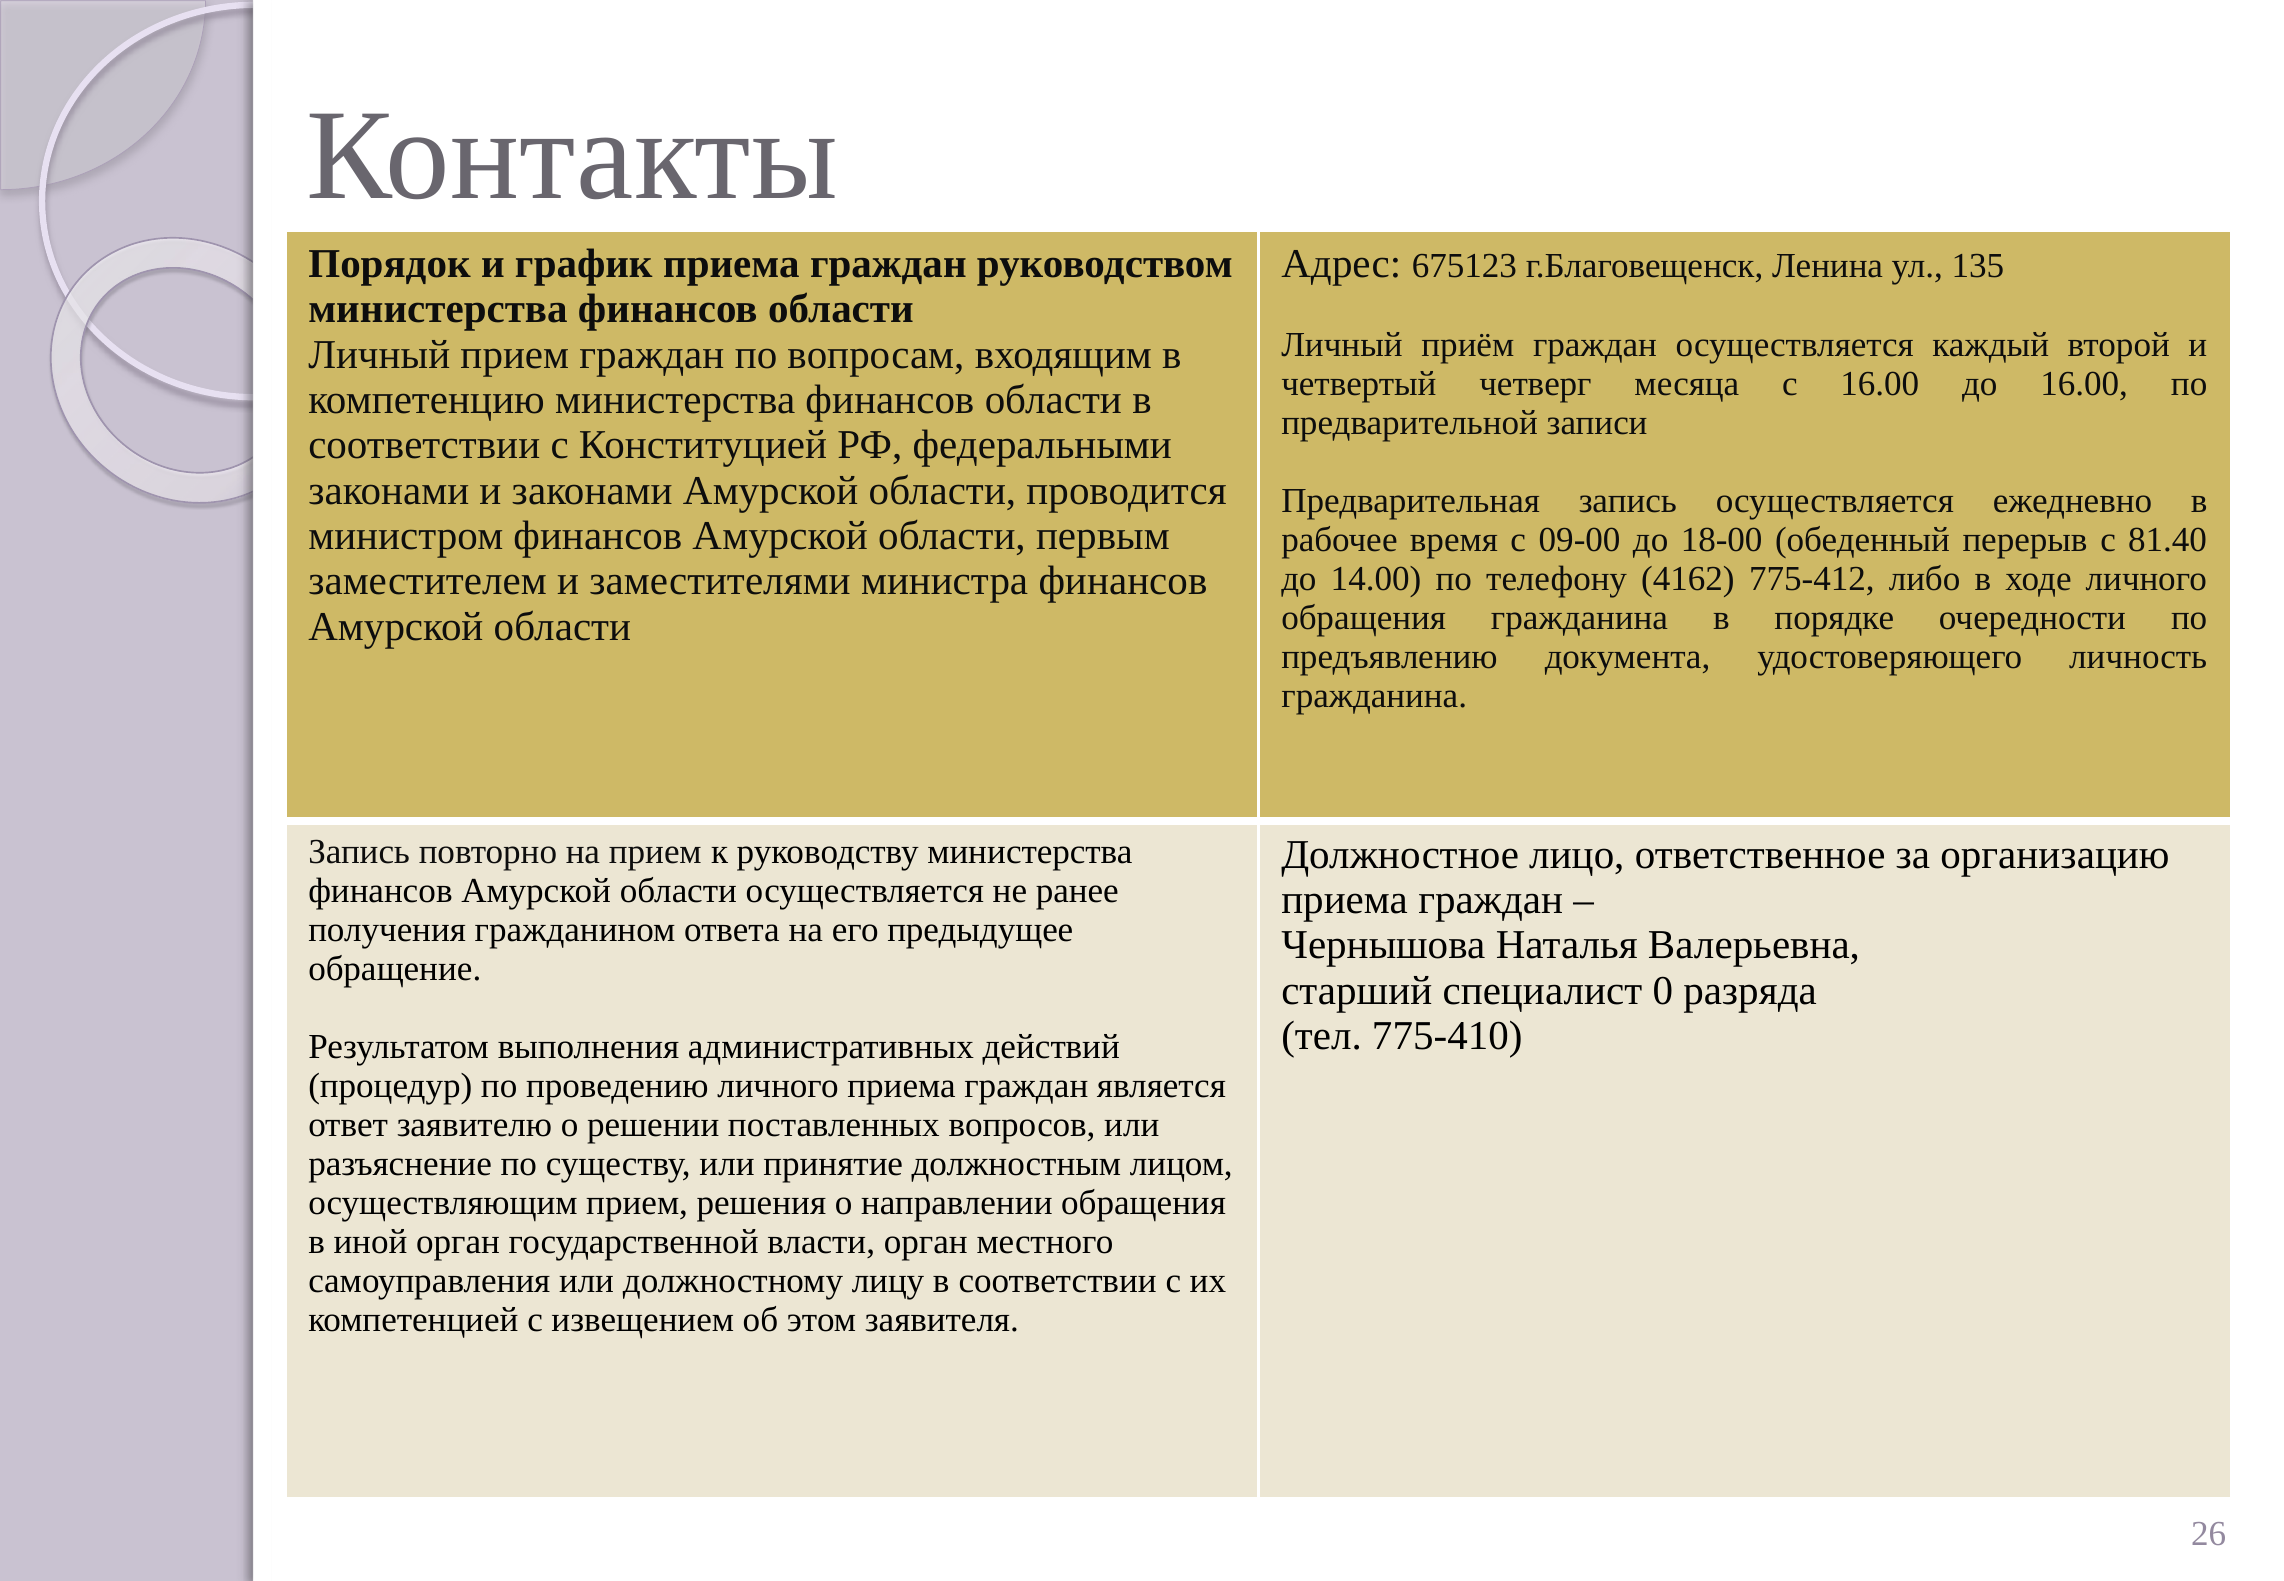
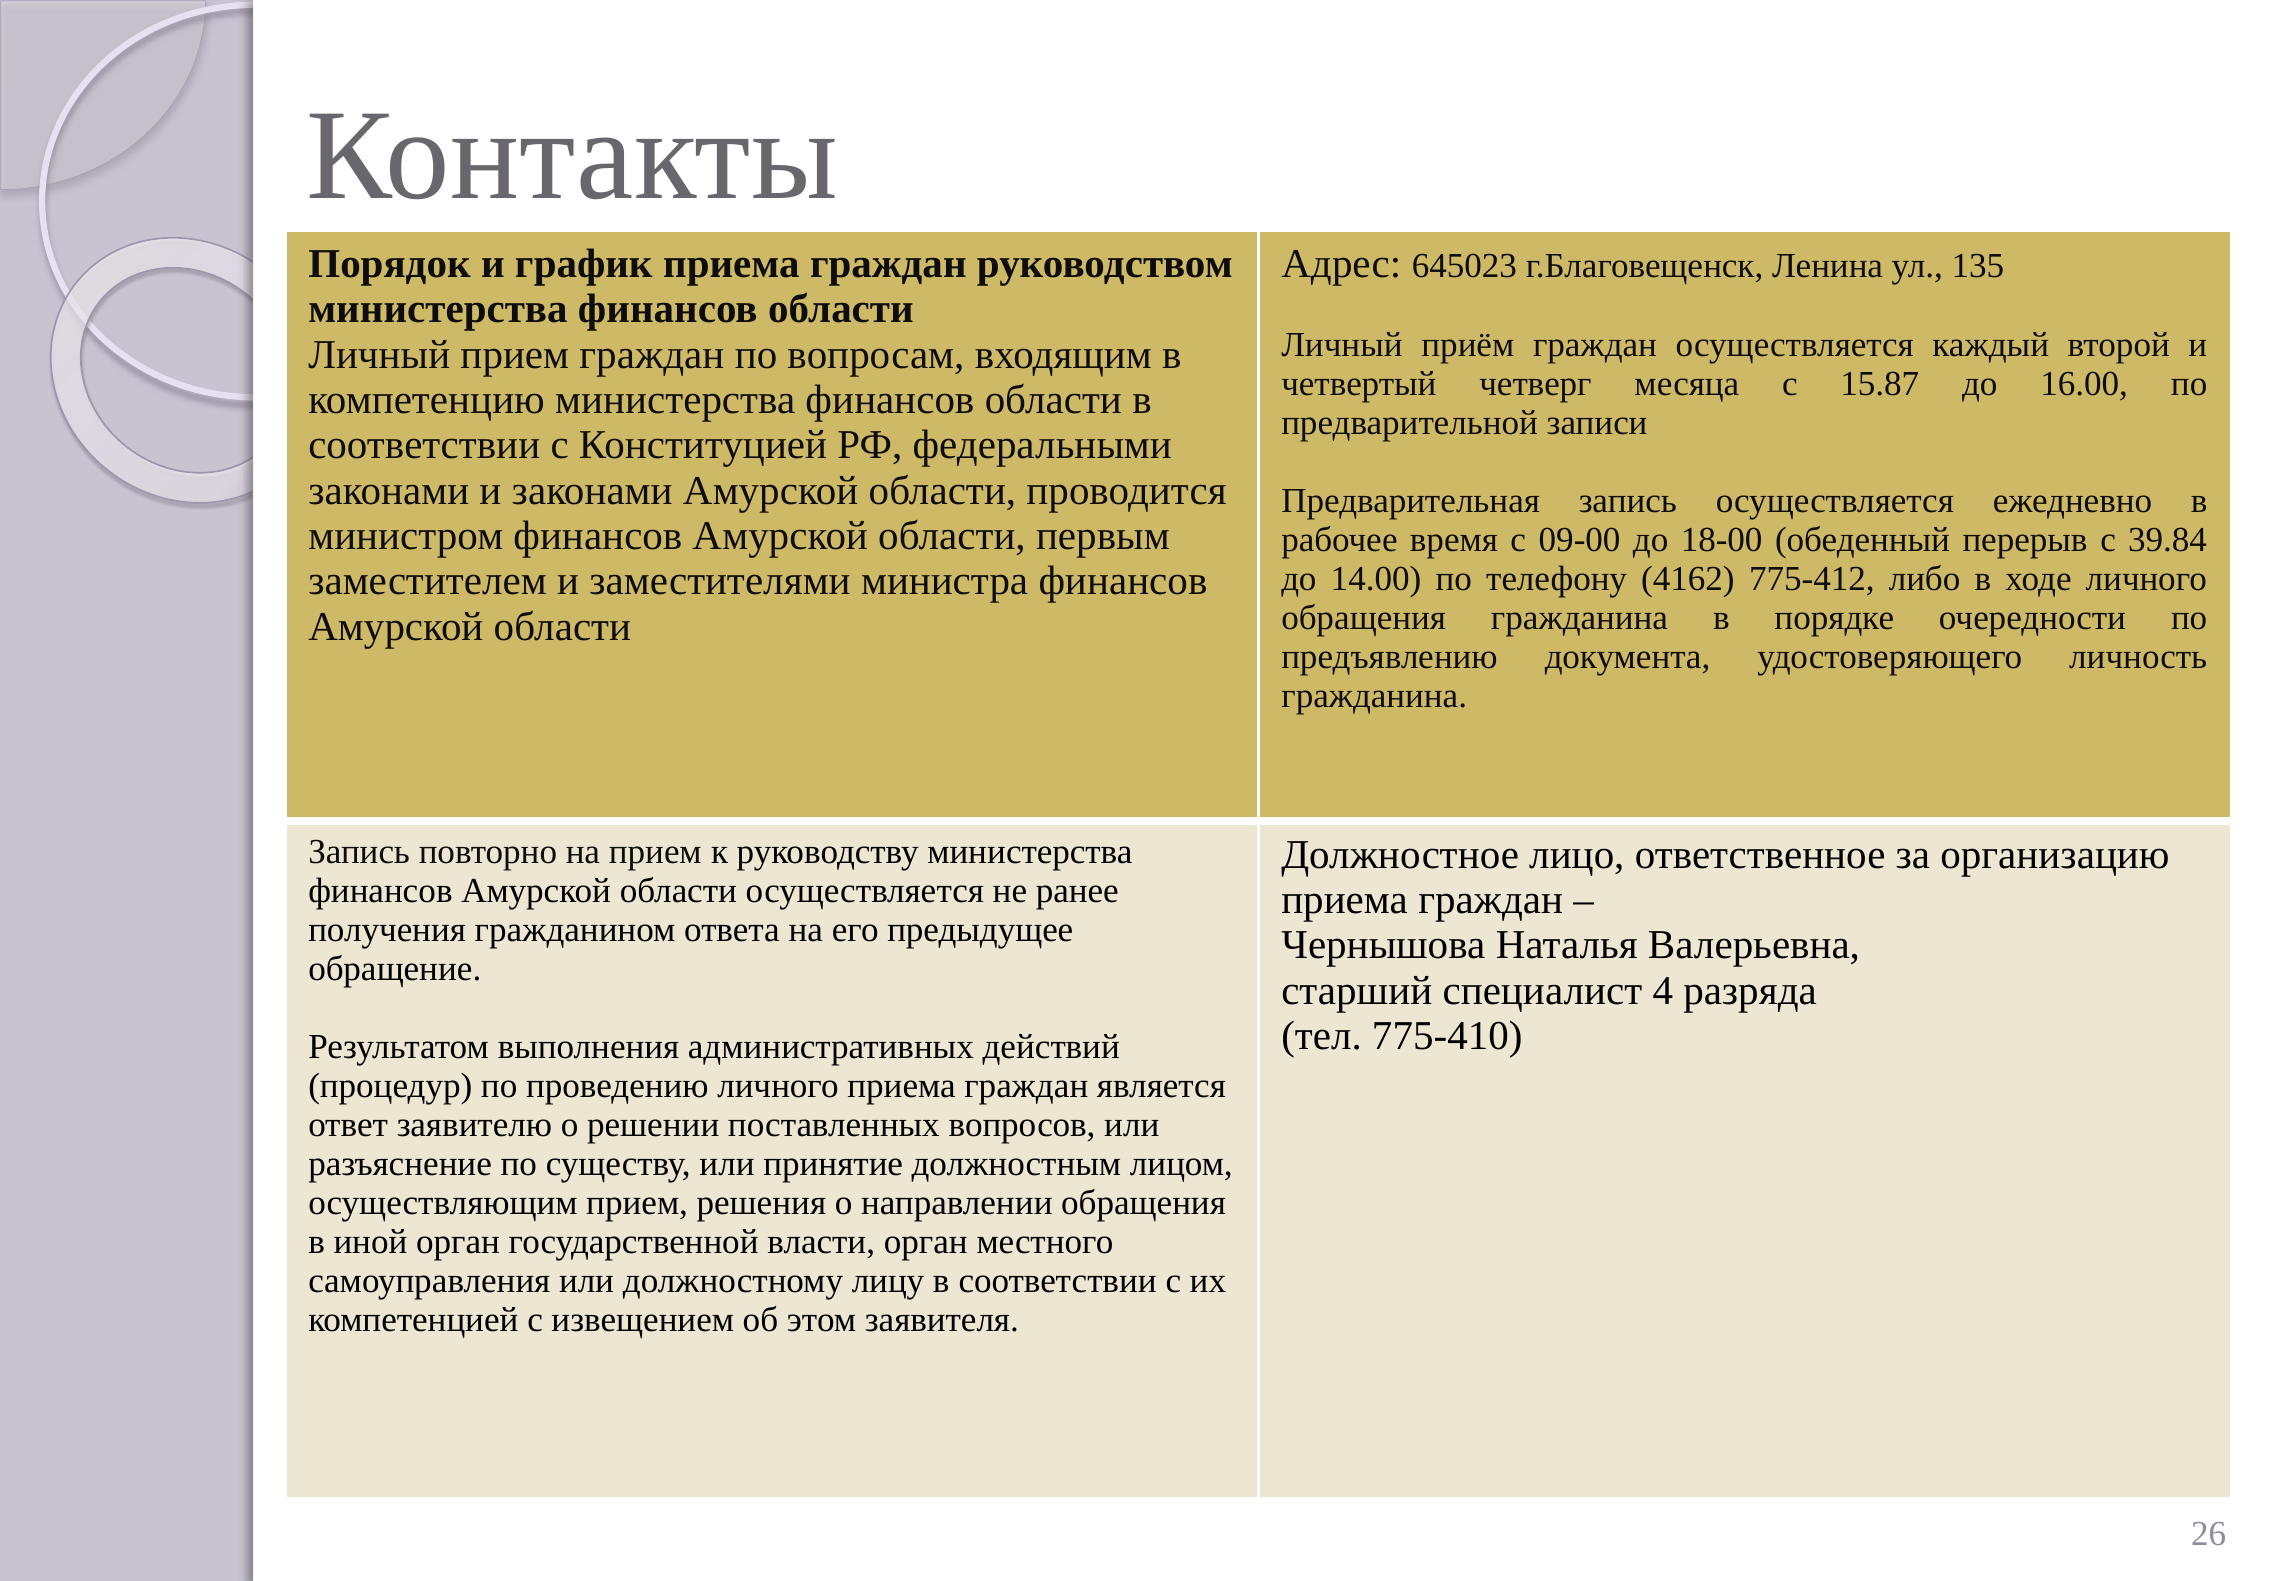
675123: 675123 -> 645023
с 16.00: 16.00 -> 15.87
81.40: 81.40 -> 39.84
0: 0 -> 4
